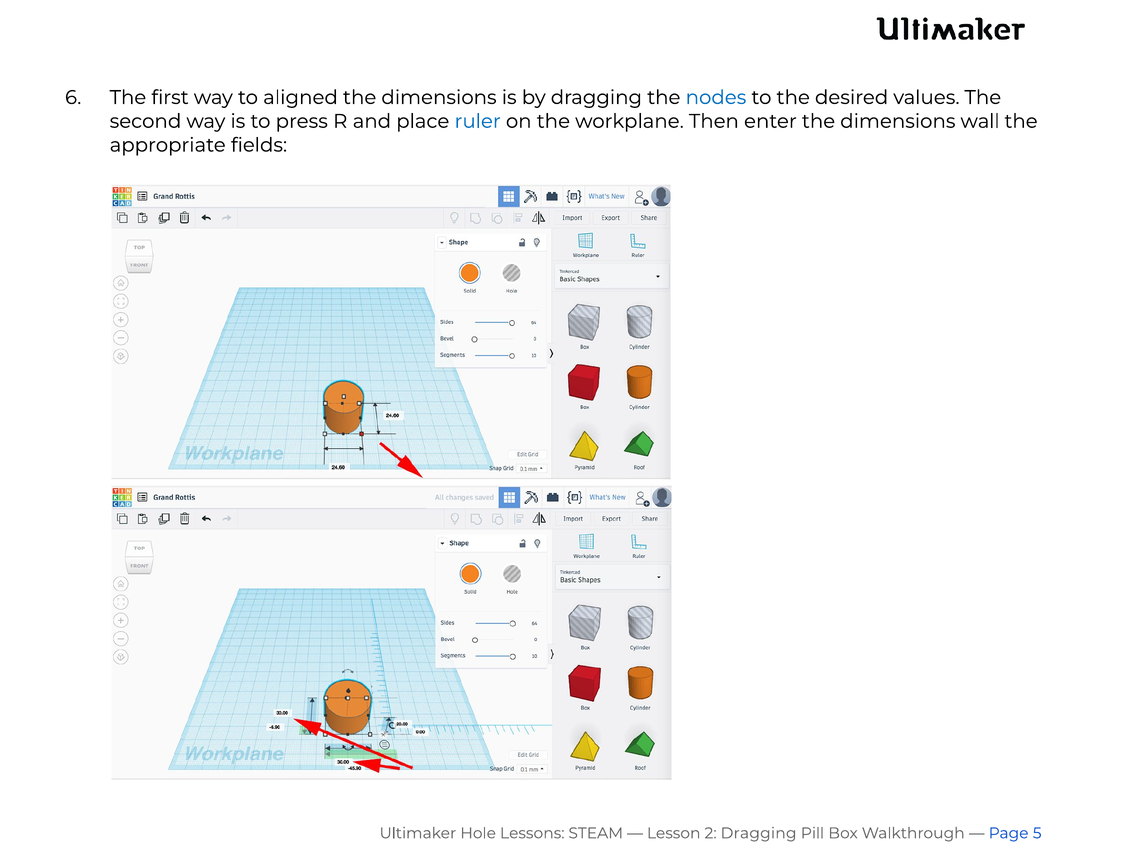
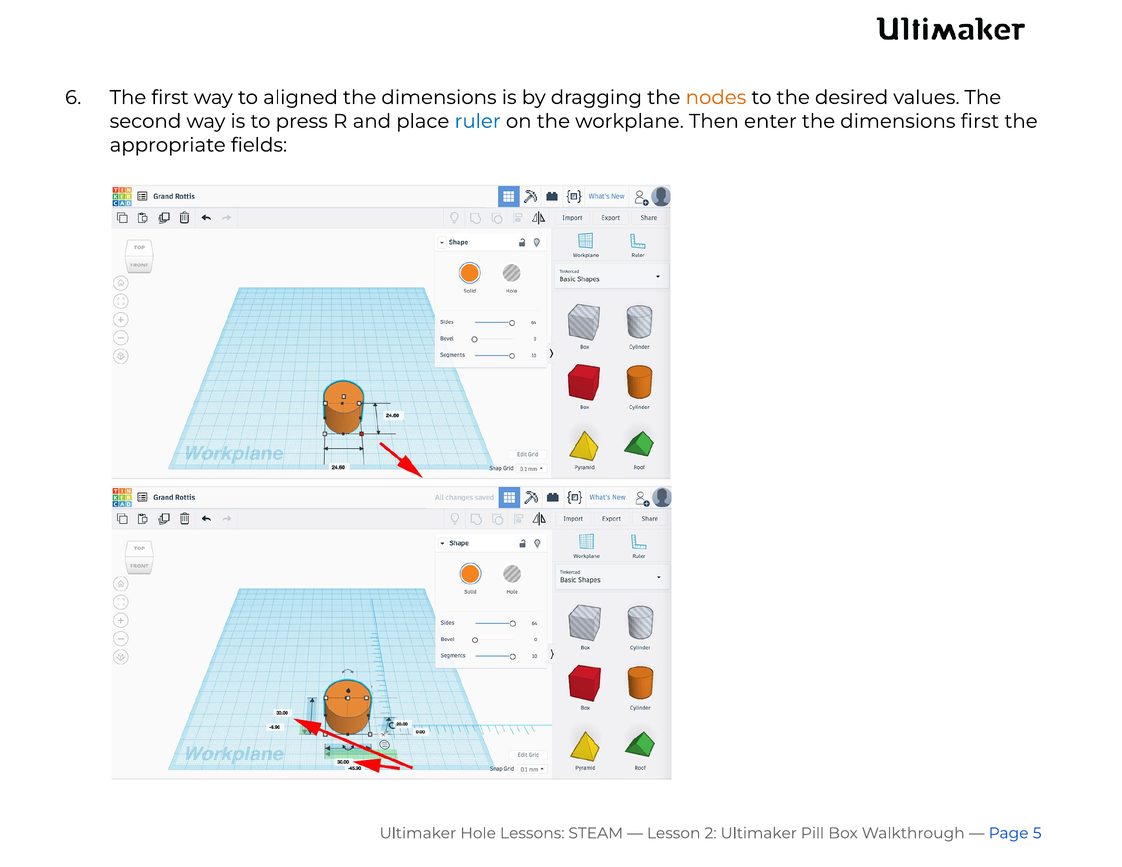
nodes colour: blue -> orange
dimensions wall: wall -> first
2 Dragging: Dragging -> Ultimaker
